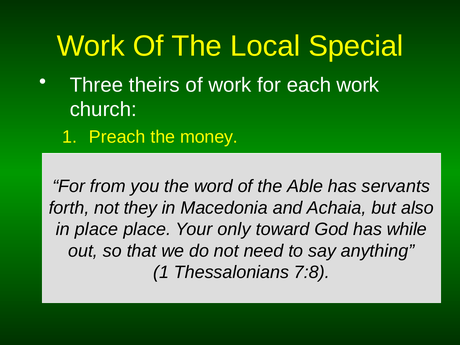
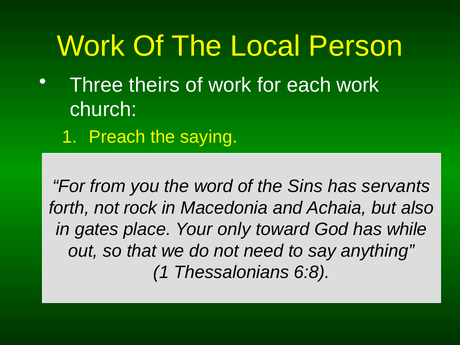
Special: Special -> Person
money: money -> saying
Able: Able -> Sins
they: they -> rock
in place: place -> gates
7:8: 7:8 -> 6:8
